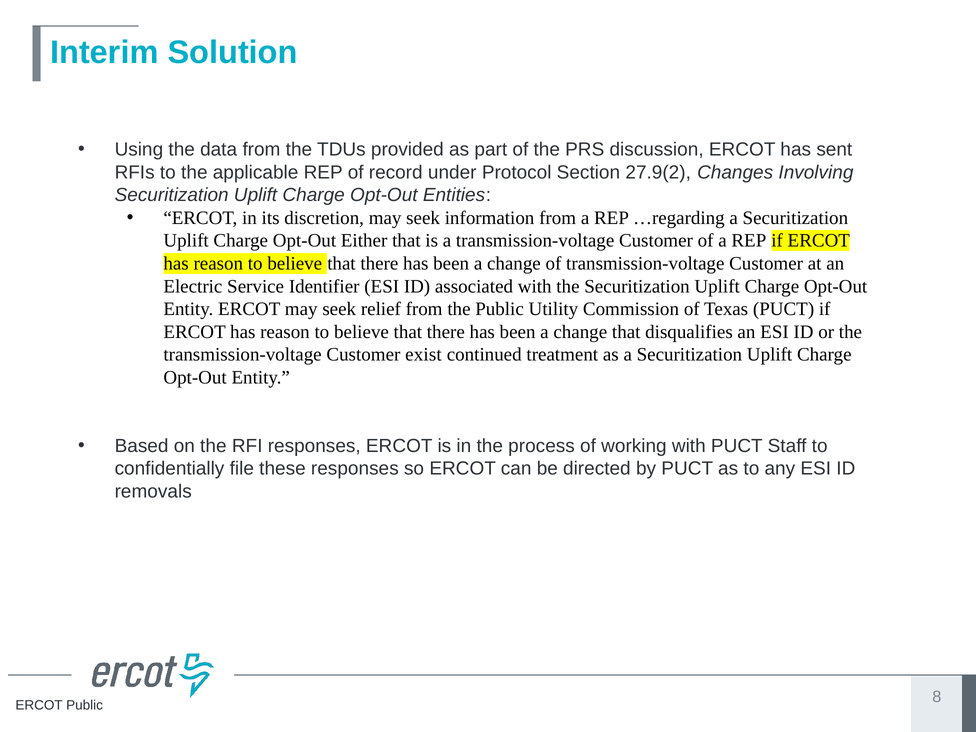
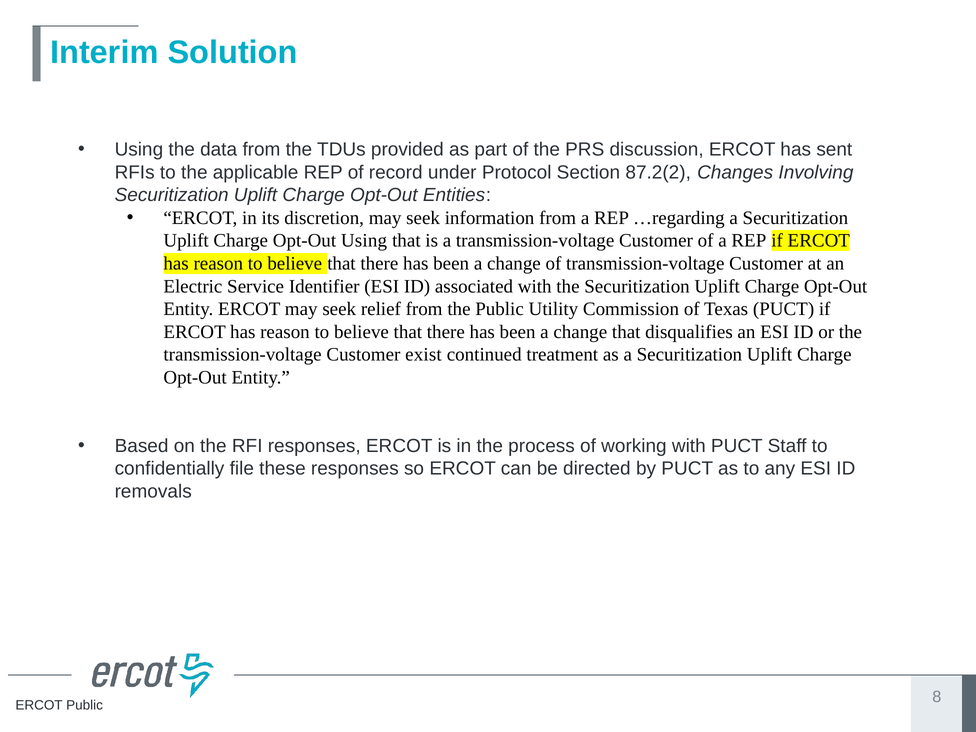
27.9(2: 27.9(2 -> 87.2(2
Opt-Out Either: Either -> Using
